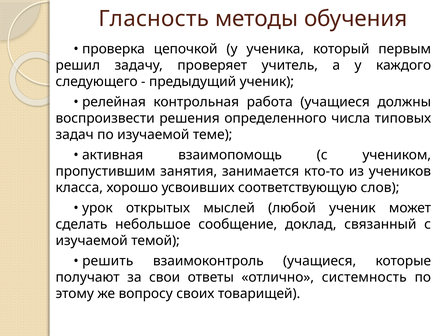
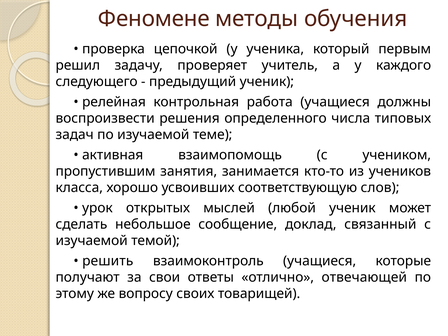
Гласность: Гласность -> Феномене
системность: системность -> отвечающей
